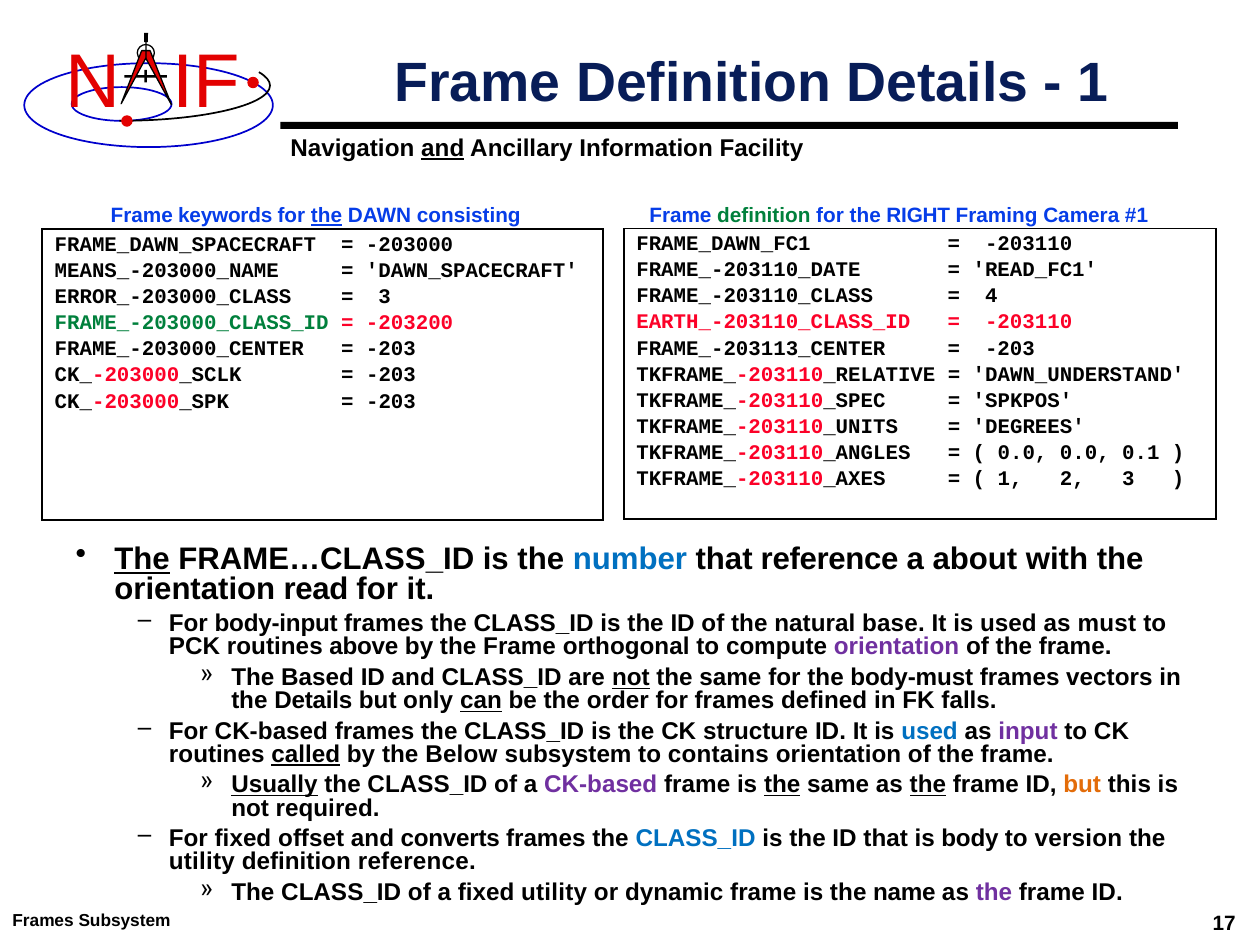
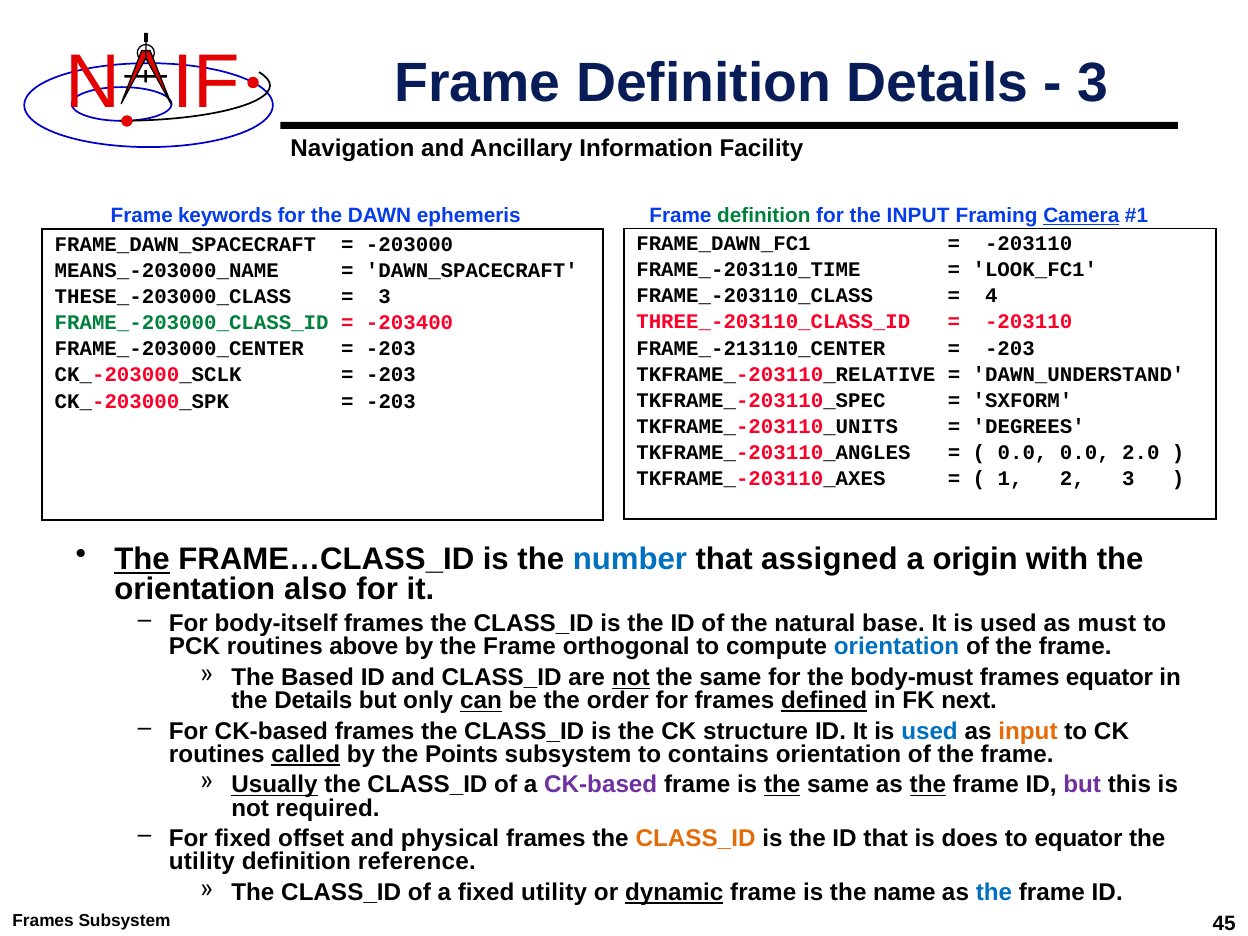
1 at (1093, 83): 1 -> 3
and at (443, 149) underline: present -> none
the at (327, 216) underline: present -> none
consisting: consisting -> ephemeris
the RIGHT: RIGHT -> INPUT
Camera underline: none -> present
FRAME_-203110_DATE: FRAME_-203110_DATE -> FRAME_-203110_TIME
READ_FC1: READ_FC1 -> LOOK_FC1
ERROR_-203000_CLASS: ERROR_-203000_CLASS -> THESE_-203000_CLASS
EARTH_-203110_CLASS_ID: EARTH_-203110_CLASS_ID -> THREE_-203110_CLASS_ID
-203200: -203200 -> -203400
FRAME_-203113_CENTER: FRAME_-203113_CENTER -> FRAME_-213110_CENTER
SPKPOS: SPKPOS -> SXFORM
0.1: 0.1 -> 2.0
that reference: reference -> assigned
about: about -> origin
read: read -> also
body-input: body-input -> body-itself
orientation at (897, 647) colour: purple -> blue
frames vectors: vectors -> equator
defined underline: none -> present
falls: falls -> next
input at (1028, 732) colour: purple -> orange
Below: Below -> Points
but at (1082, 785) colour: orange -> purple
converts: converts -> physical
CLASS_ID at (696, 839) colour: blue -> orange
body: body -> does
to version: version -> equator
dynamic underline: none -> present
the at (994, 893) colour: purple -> blue
17: 17 -> 45
